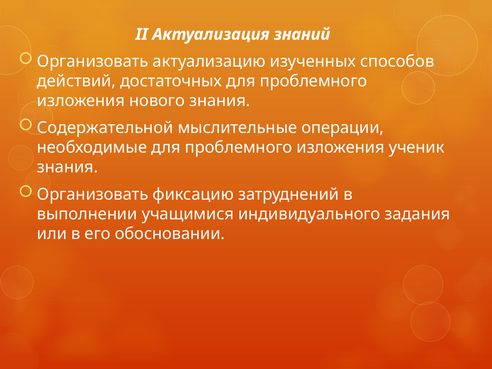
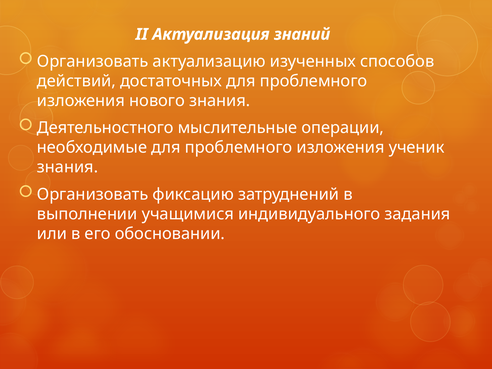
Содержательной: Содержательной -> Деятельностного
